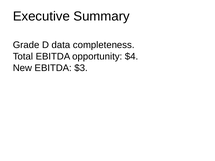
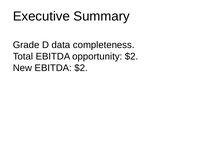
opportunity $4: $4 -> $2
EBITDA $3: $3 -> $2
